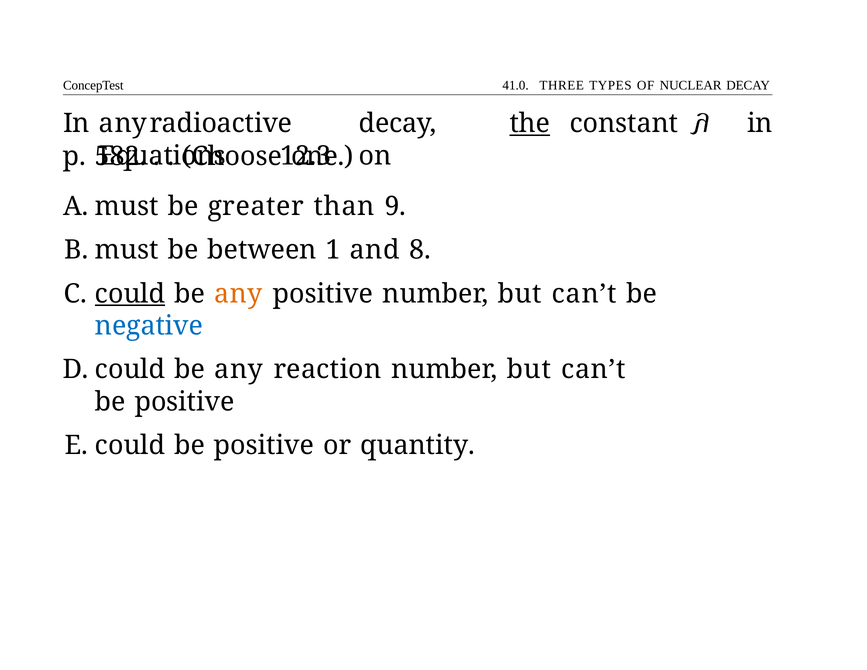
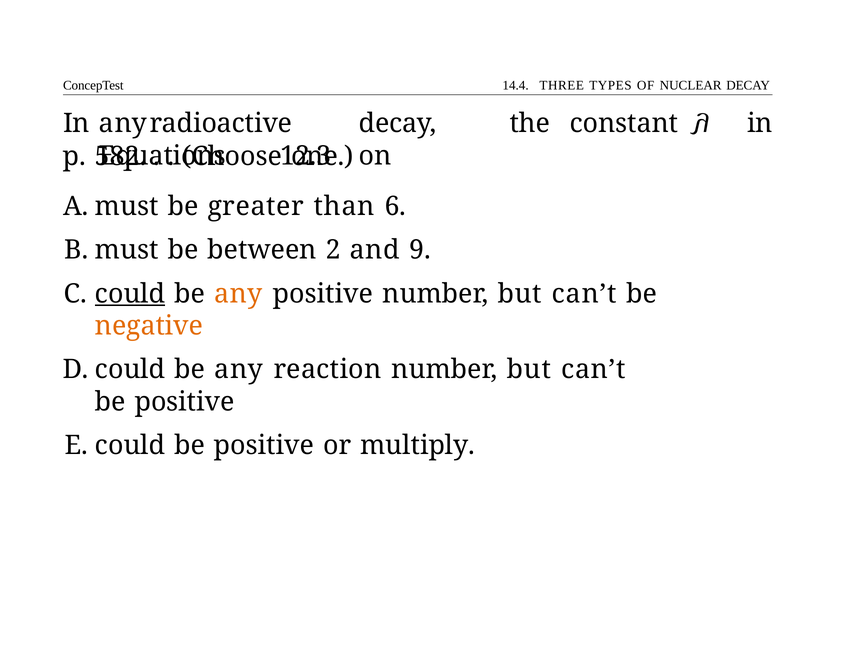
41.0: 41.0 -> 14.4
the underline: present -> none
9: 9 -> 6
1: 1 -> 2
8: 8 -> 9
negative colour: blue -> orange
quantity: quantity -> multiply
